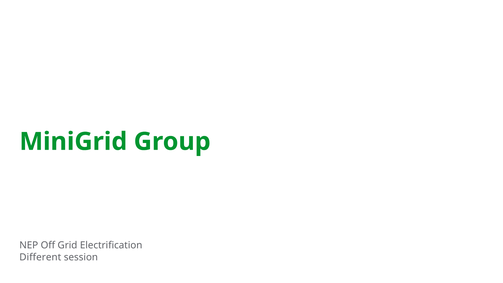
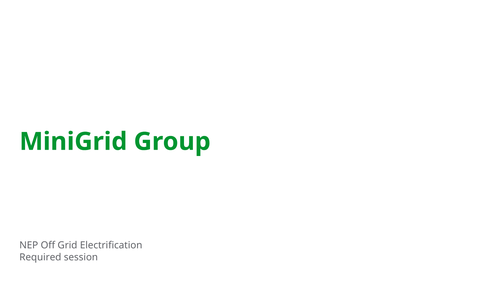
Different: Different -> Required
